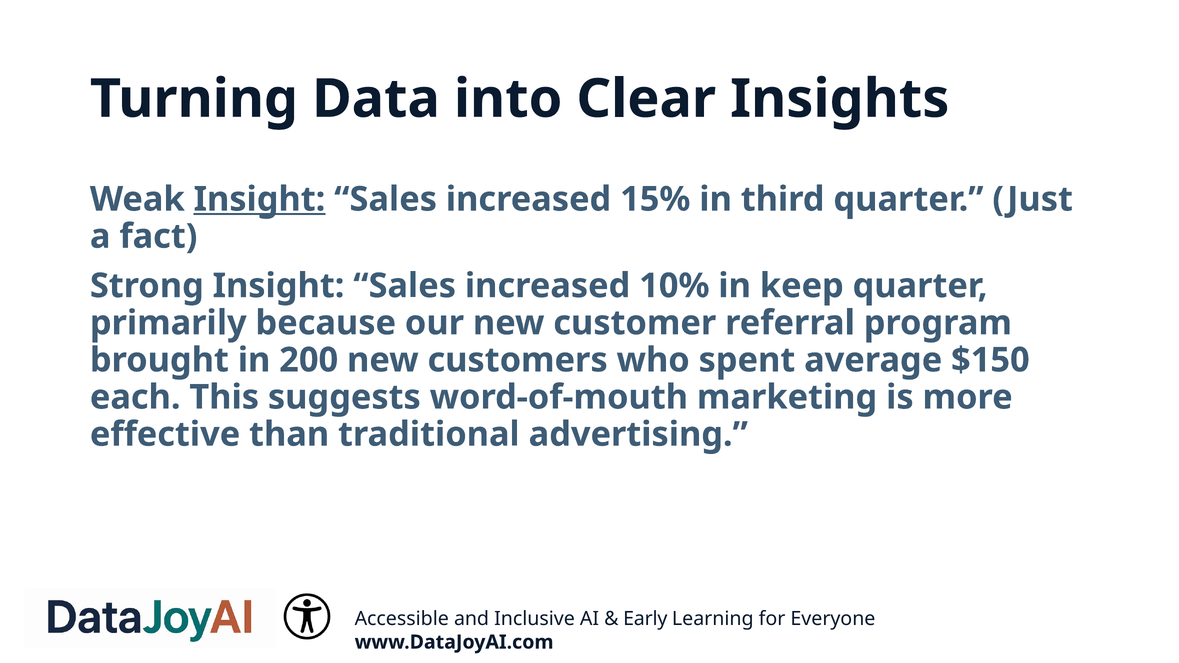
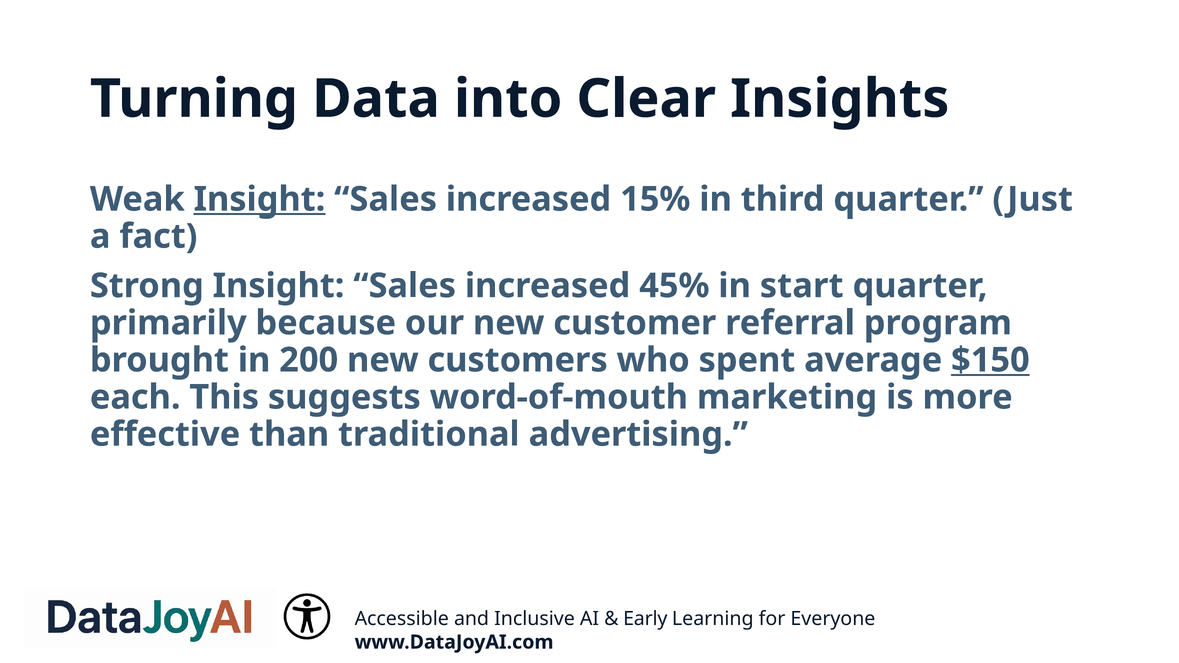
10%: 10% -> 45%
keep: keep -> start
$150 underline: none -> present
